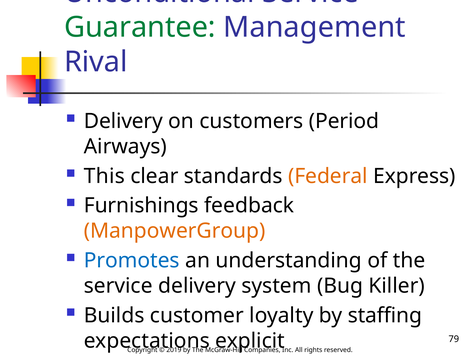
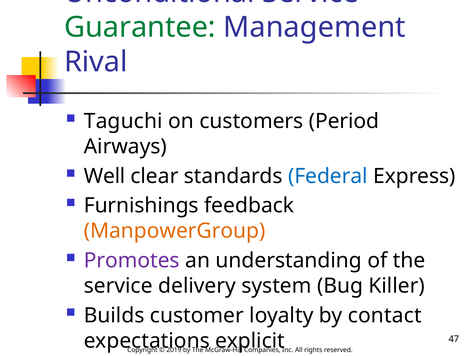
Delivery at (123, 121): Delivery -> Taguchi
This: This -> Well
Federal colour: orange -> blue
Promotes colour: blue -> purple
staffing: staffing -> contact
79: 79 -> 47
